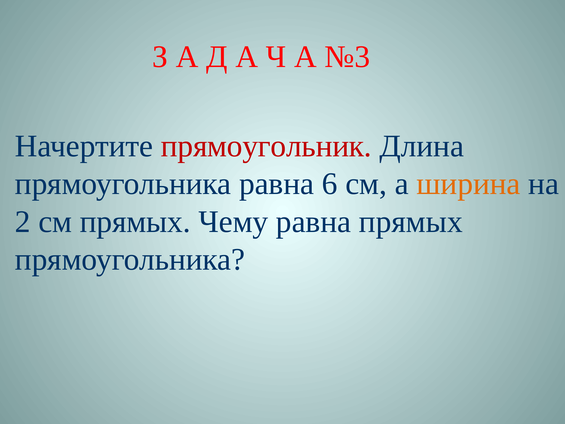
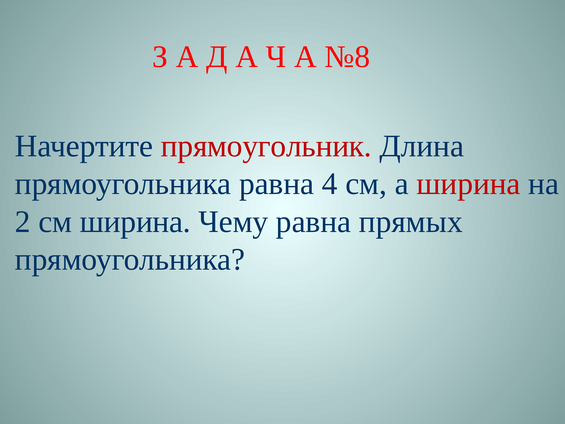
№3: №3 -> №8
6: 6 -> 4
ширина at (469, 184) colour: orange -> red
см прямых: прямых -> ширина
